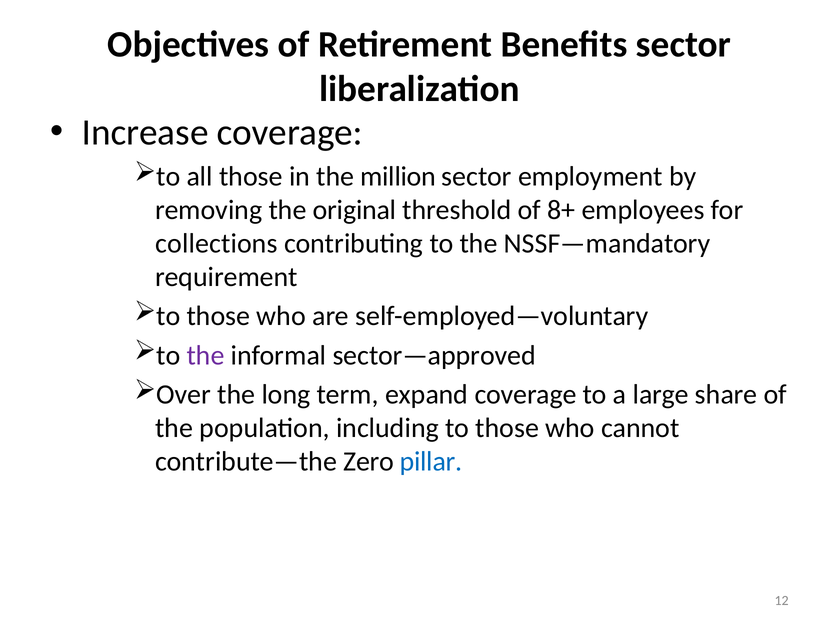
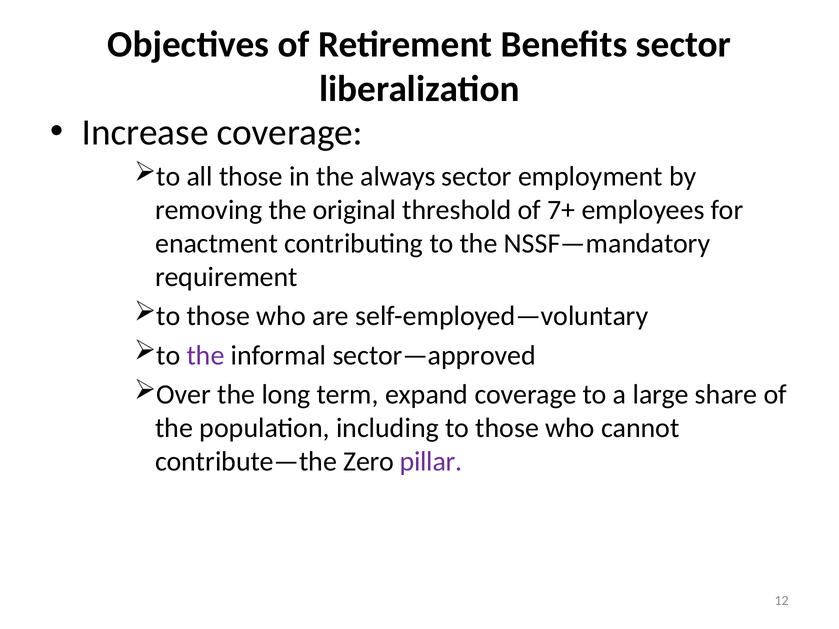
million: million -> always
8+: 8+ -> 7+
collections: collections -> enactment
pillar colour: blue -> purple
